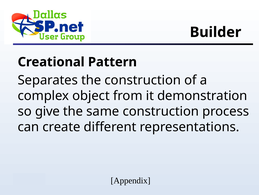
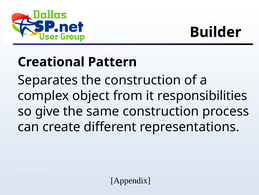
demonstration: demonstration -> responsibilities
